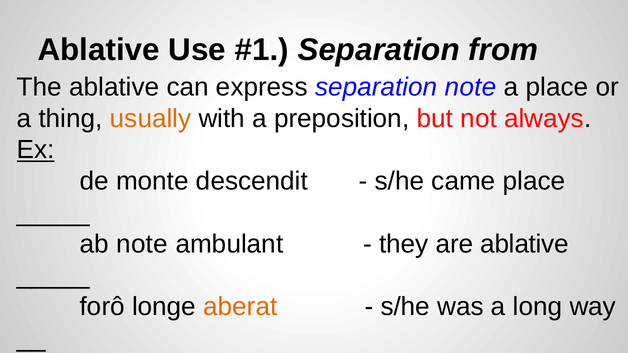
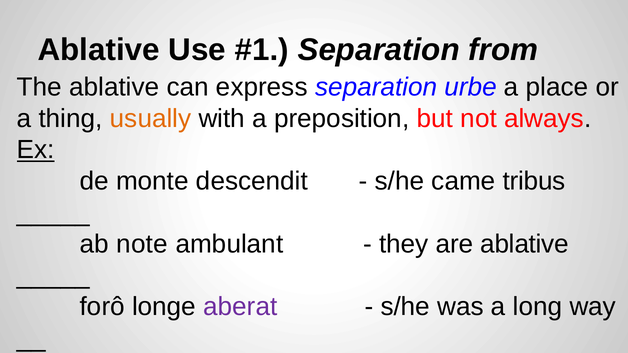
separation note: note -> urbe
came place: place -> tribus
aberat colour: orange -> purple
